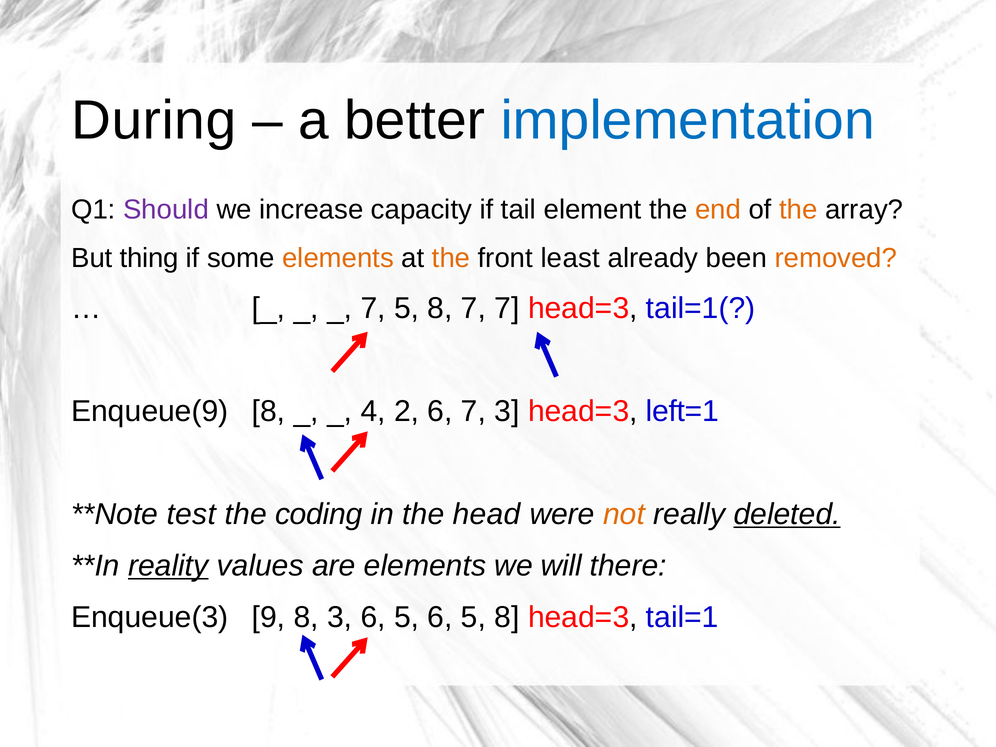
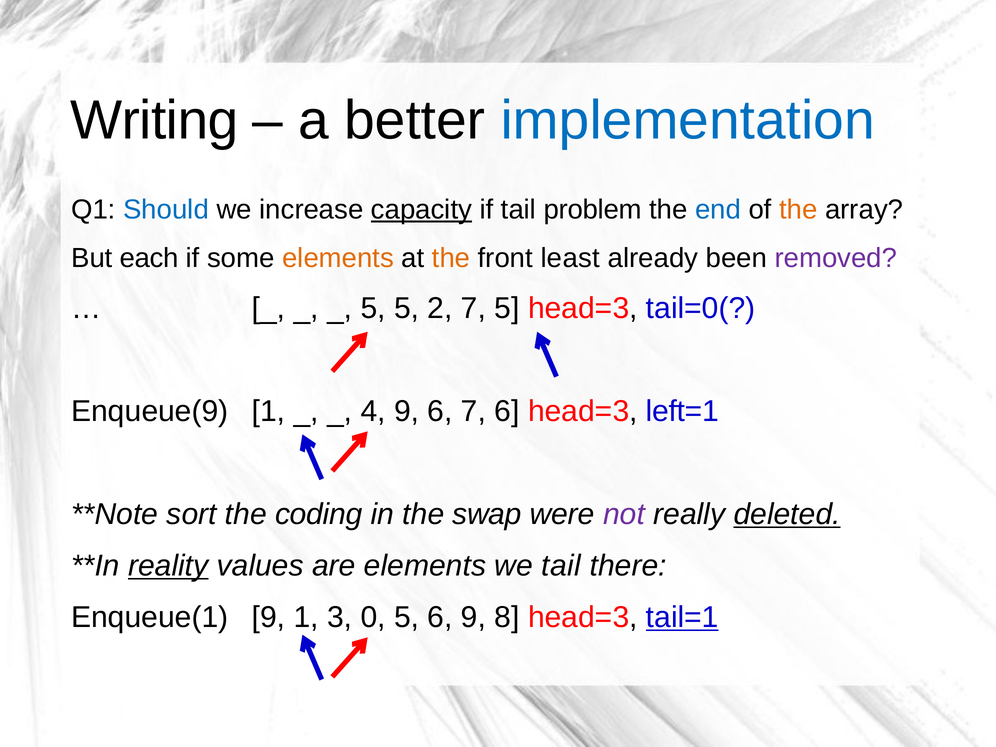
During: During -> Writing
Should colour: purple -> blue
capacity underline: none -> present
element: element -> problem
end colour: orange -> blue
thing: thing -> each
removed colour: orange -> purple
7 at (373, 308): 7 -> 5
8 at (440, 308): 8 -> 2
7 7: 7 -> 5
tail=1(: tail=1( -> tail=0(
Enqueue(9 8: 8 -> 1
4 2: 2 -> 9
7 3: 3 -> 6
test: test -> sort
head: head -> swap
not colour: orange -> purple
we will: will -> tail
Enqueue(3: Enqueue(3 -> Enqueue(1
9 8: 8 -> 1
3 6: 6 -> 0
5 6 5: 5 -> 9
tail=1 underline: none -> present
